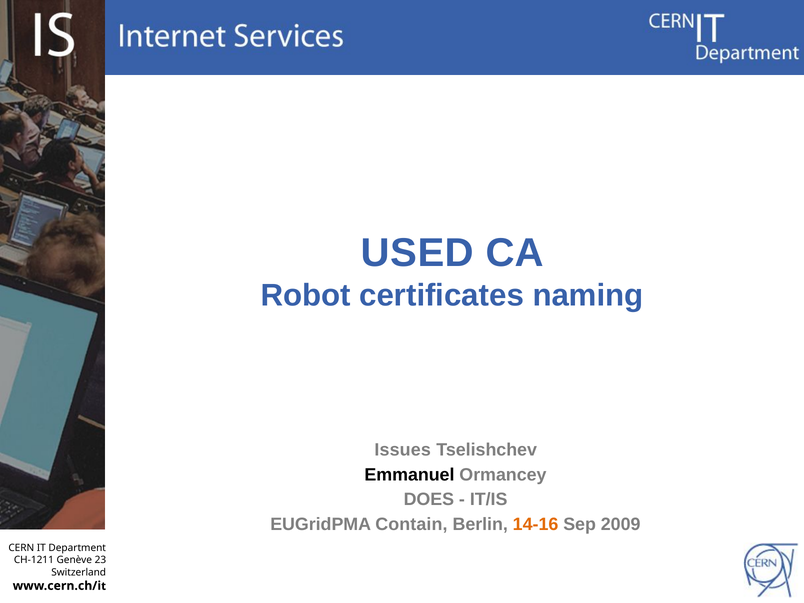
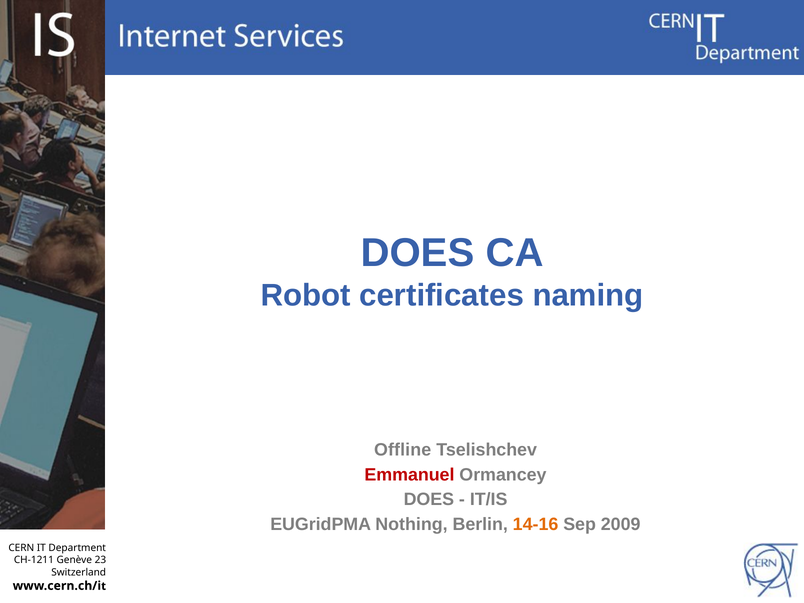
USED at (417, 253): USED -> DOES
Issues: Issues -> Offline
Emmanuel colour: black -> red
Contain: Contain -> Nothing
